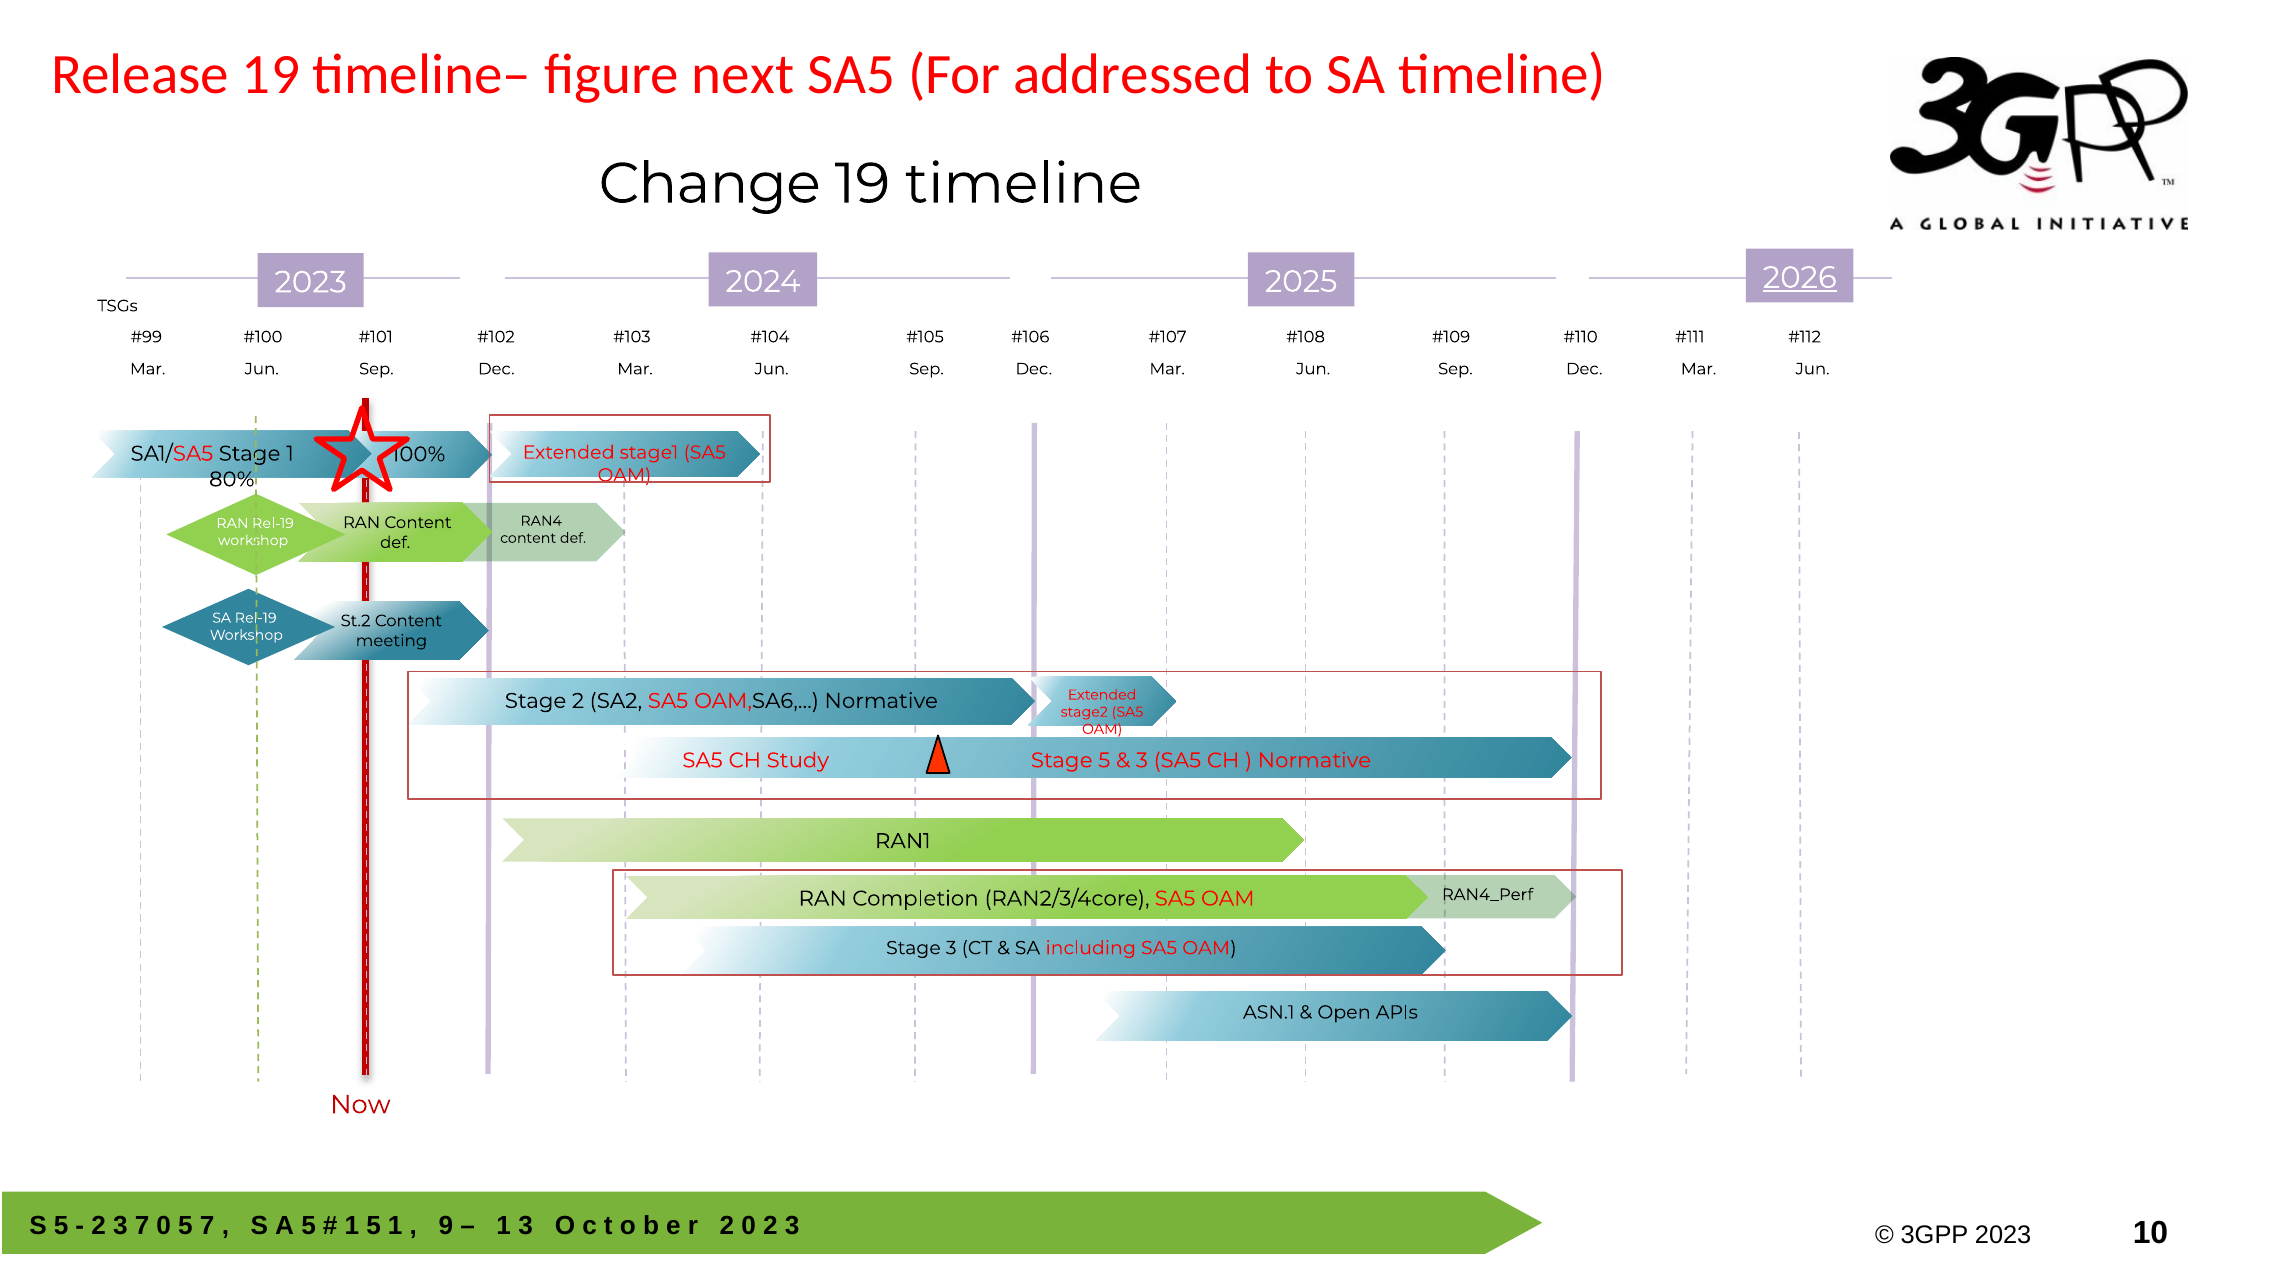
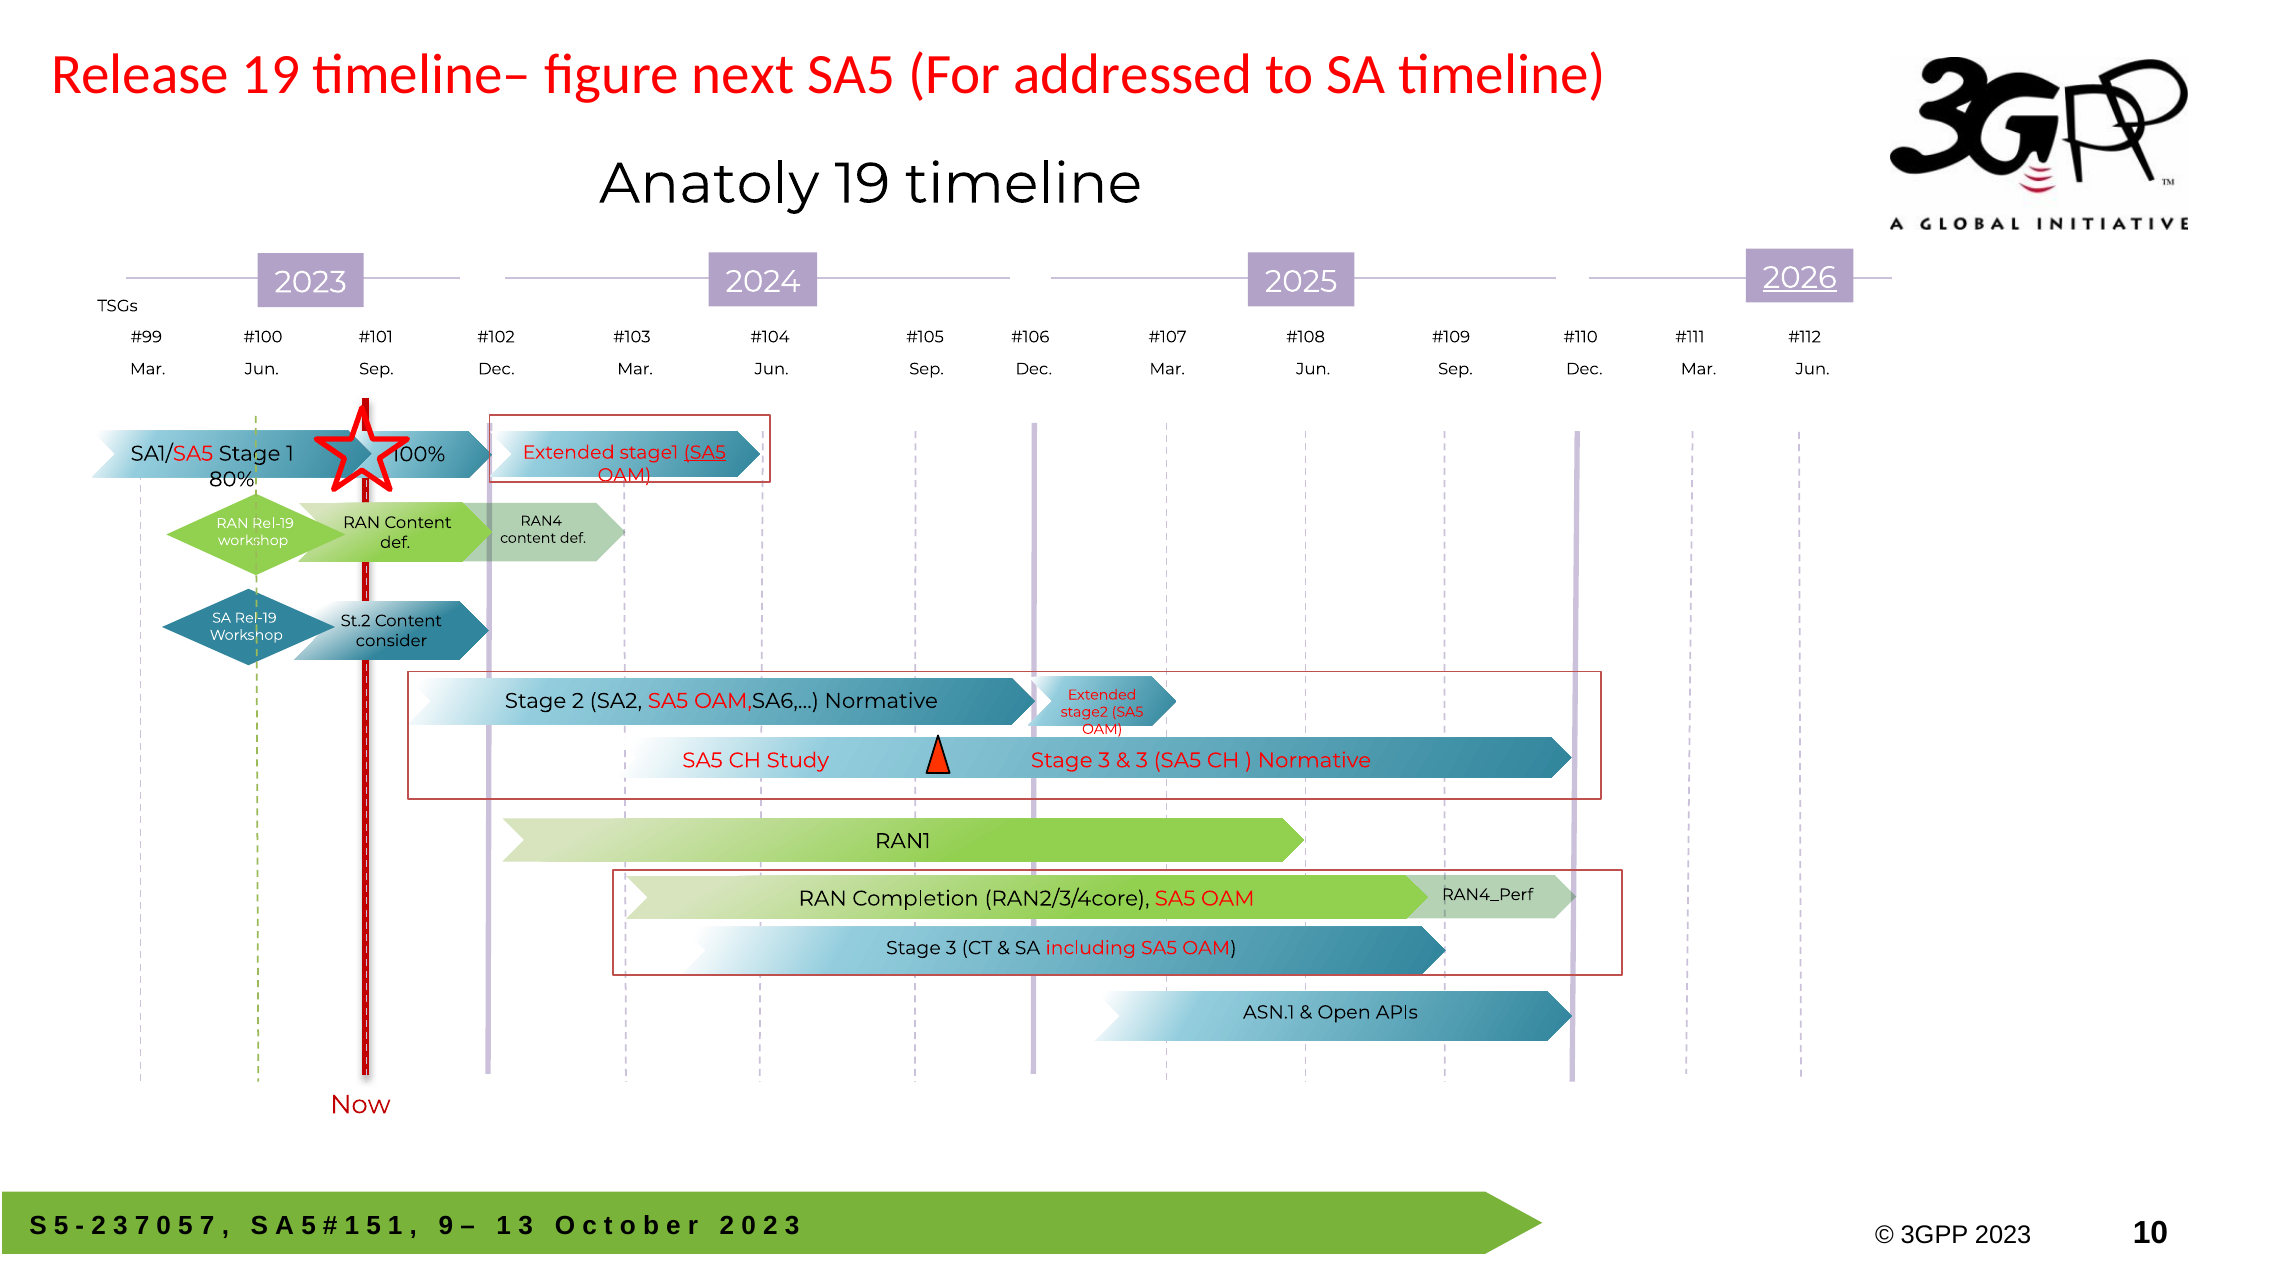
Change: Change -> Anatoly
SA5 at (705, 453) underline: none -> present
meeting: meeting -> consider
Study Stage 5: 5 -> 3
